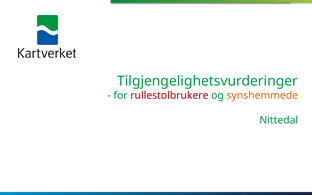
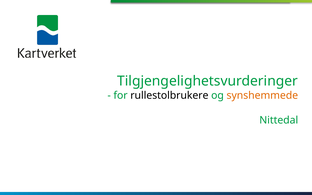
rullestolbrukere colour: red -> black
